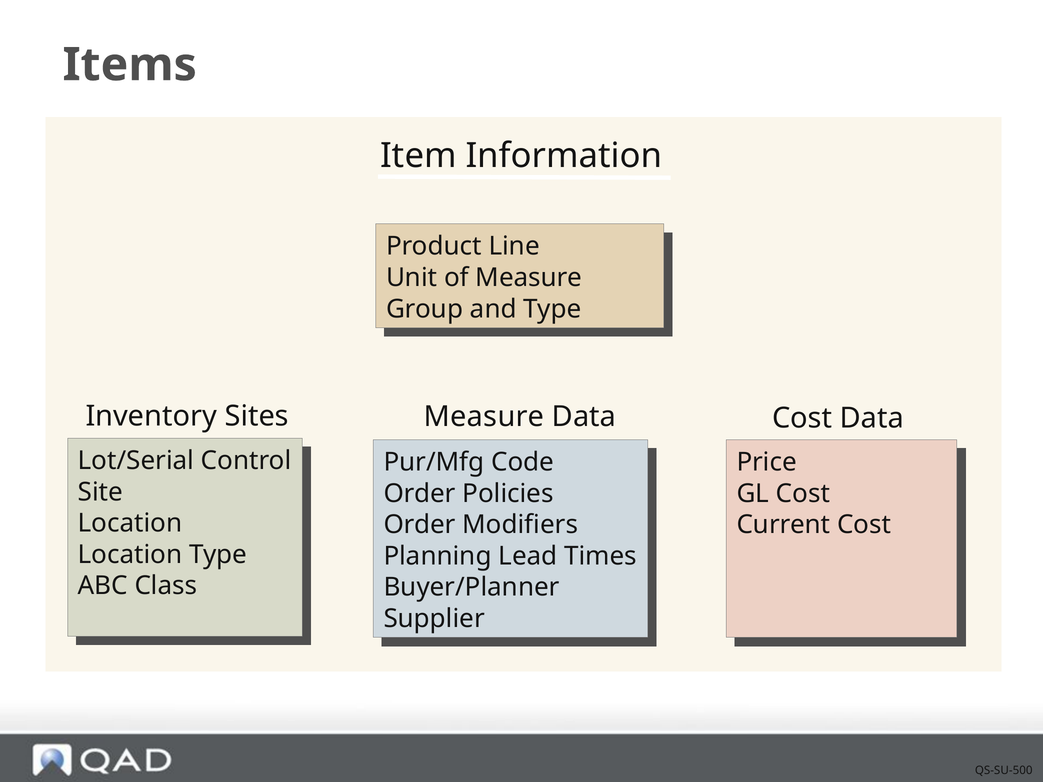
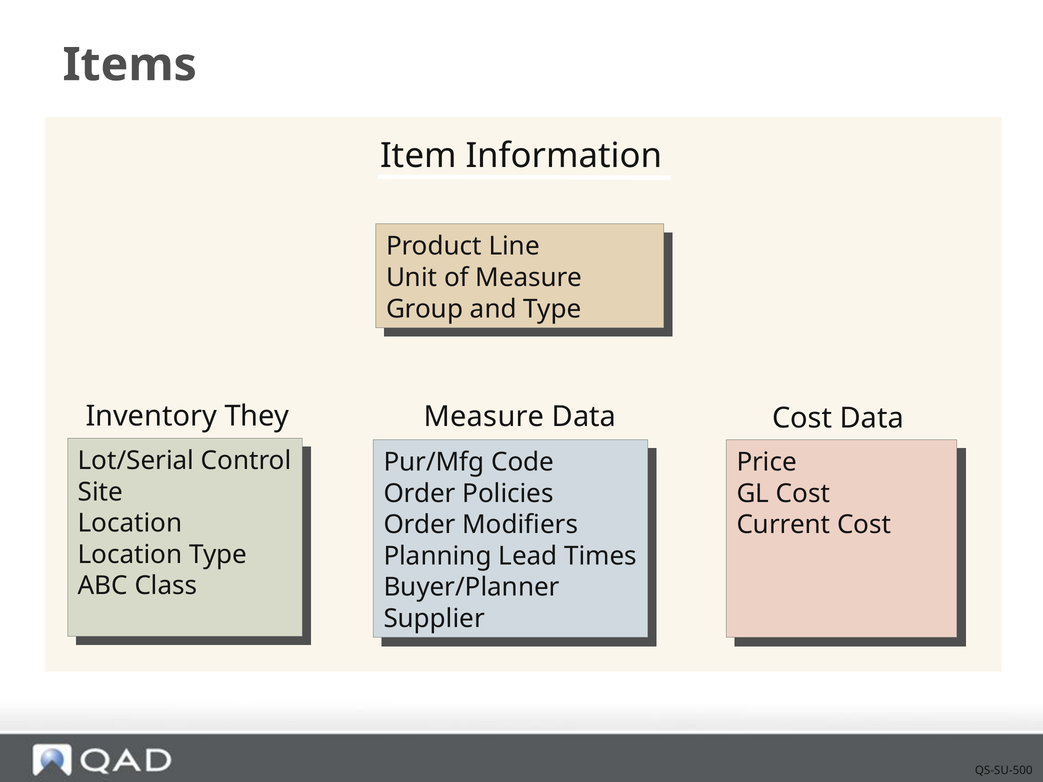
Sites: Sites -> They
